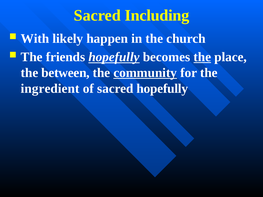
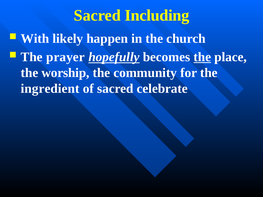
friends: friends -> prayer
between: between -> worship
community underline: present -> none
sacred hopefully: hopefully -> celebrate
